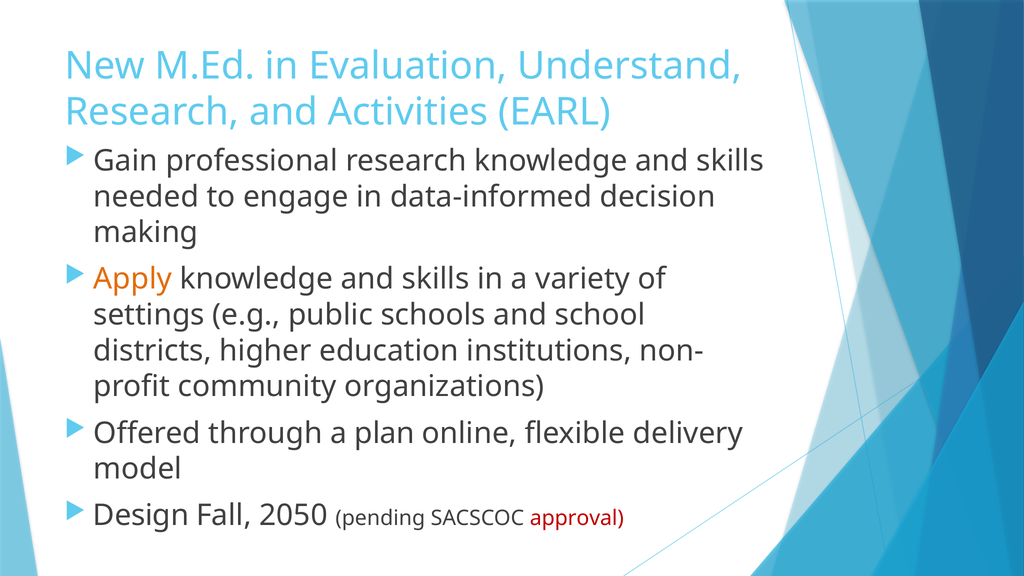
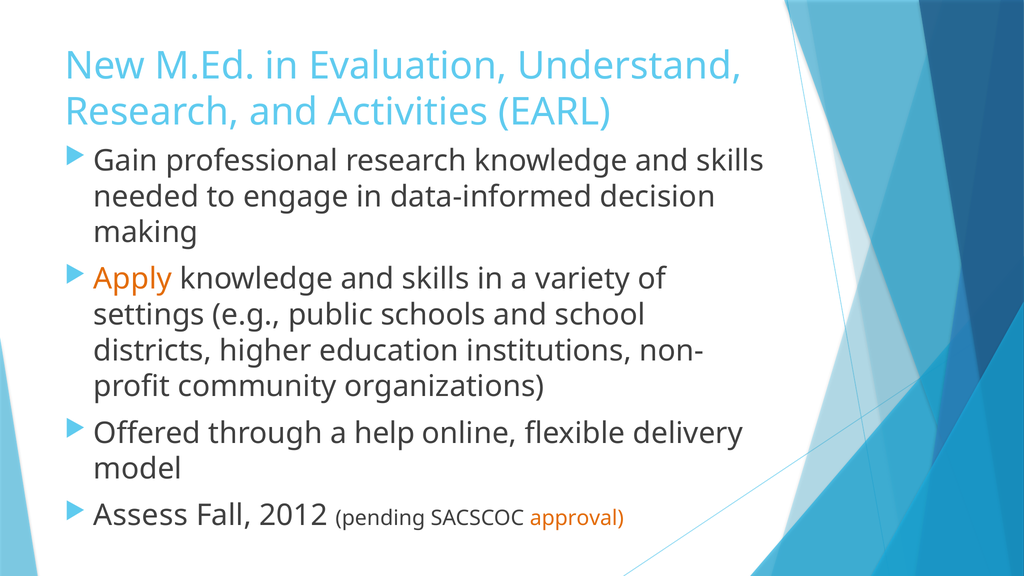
plan: plan -> help
Design: Design -> Assess
2050: 2050 -> 2012
approval colour: red -> orange
